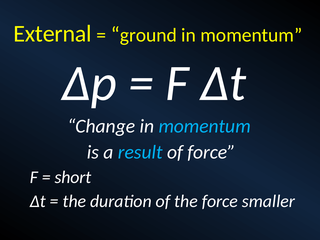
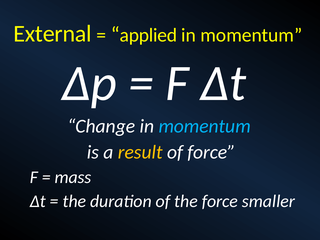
ground: ground -> applied
result colour: light blue -> yellow
short: short -> mass
